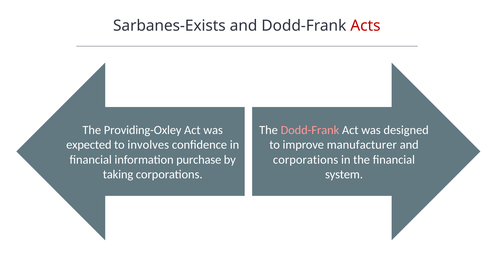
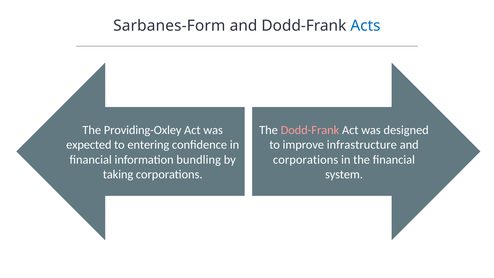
Sarbanes-Exists: Sarbanes-Exists -> Sarbanes-Form
Acts colour: red -> blue
involves: involves -> entering
manufacturer: manufacturer -> infrastructure
purchase: purchase -> bundling
